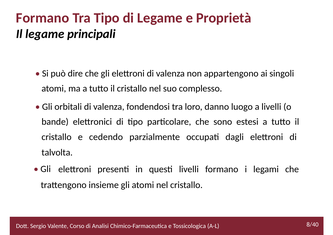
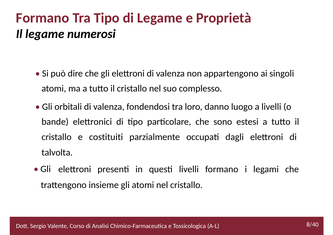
principali: principali -> numerosi
cedendo: cedendo -> costituiti
